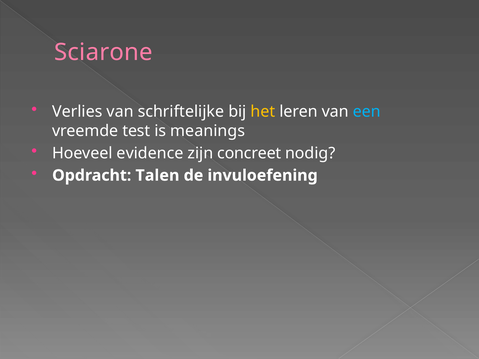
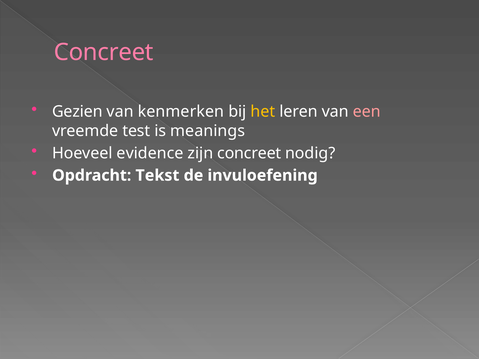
Sciarone at (104, 52): Sciarone -> Concreet
Verlies: Verlies -> Gezien
schriftelijke: schriftelijke -> kenmerken
een colour: light blue -> pink
Talen: Talen -> Tekst
